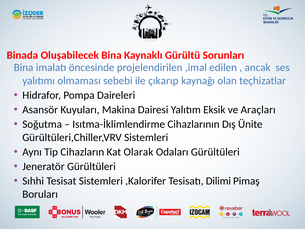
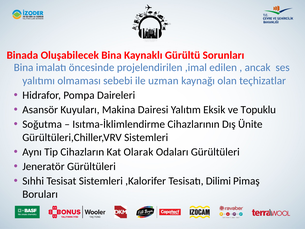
çıkarıp: çıkarıp -> uzman
Araçları: Araçları -> Topuklu
